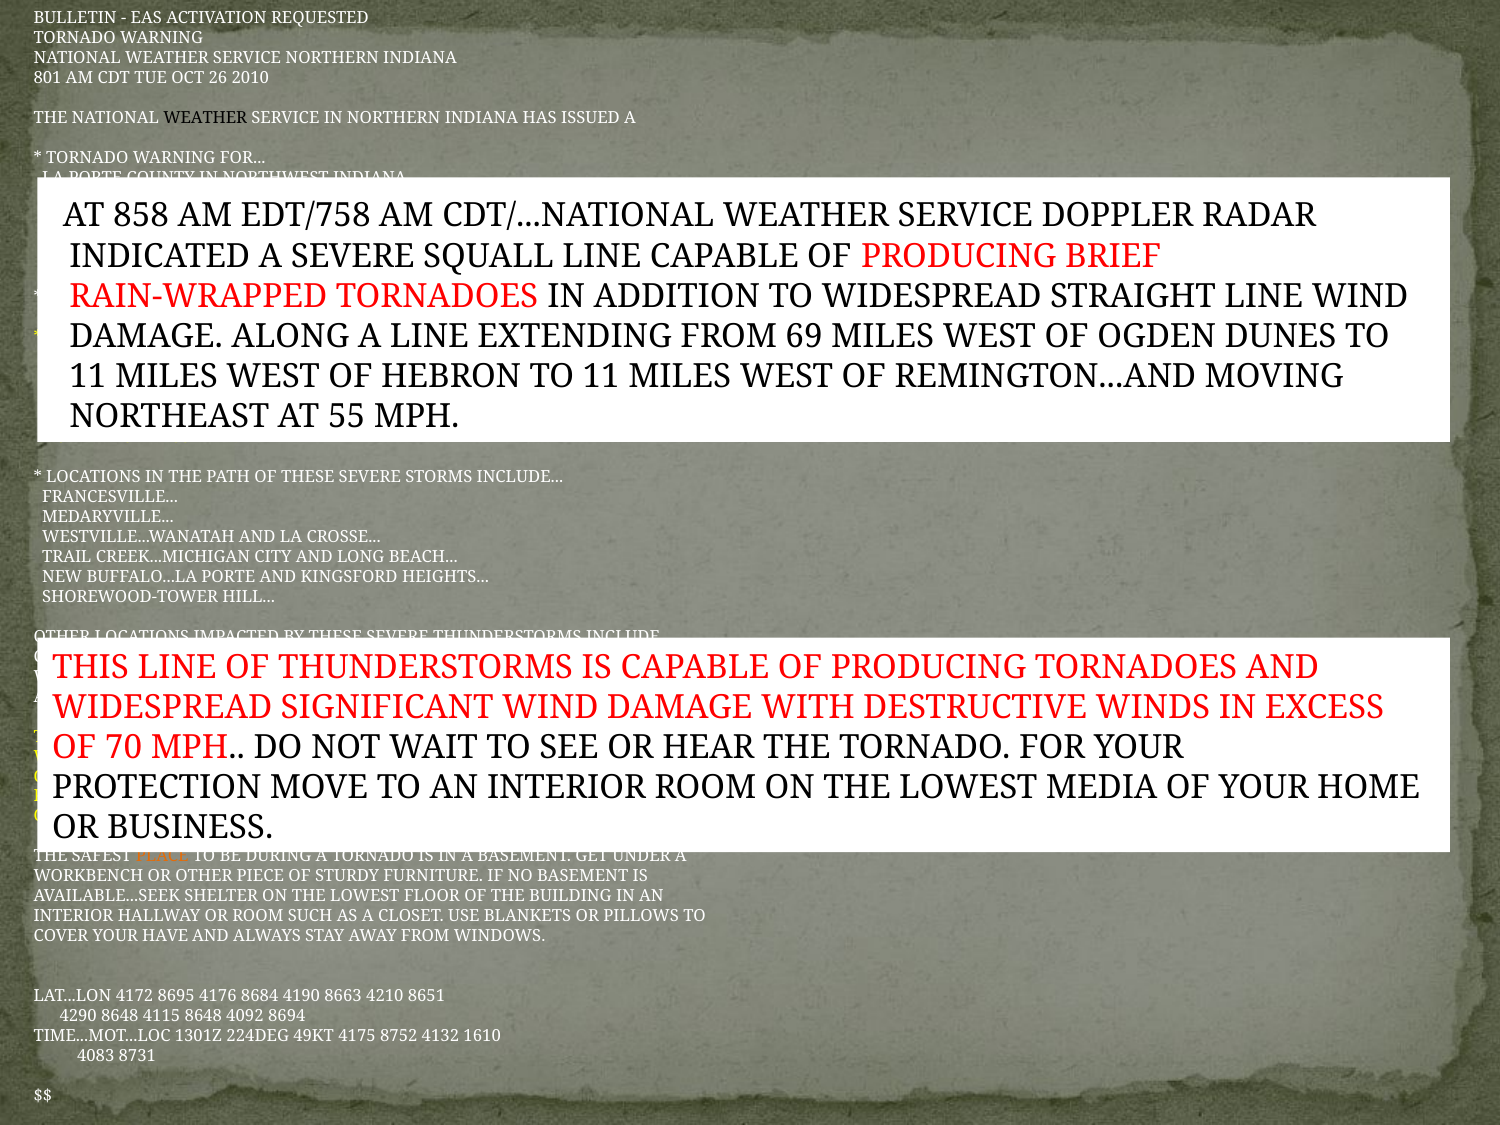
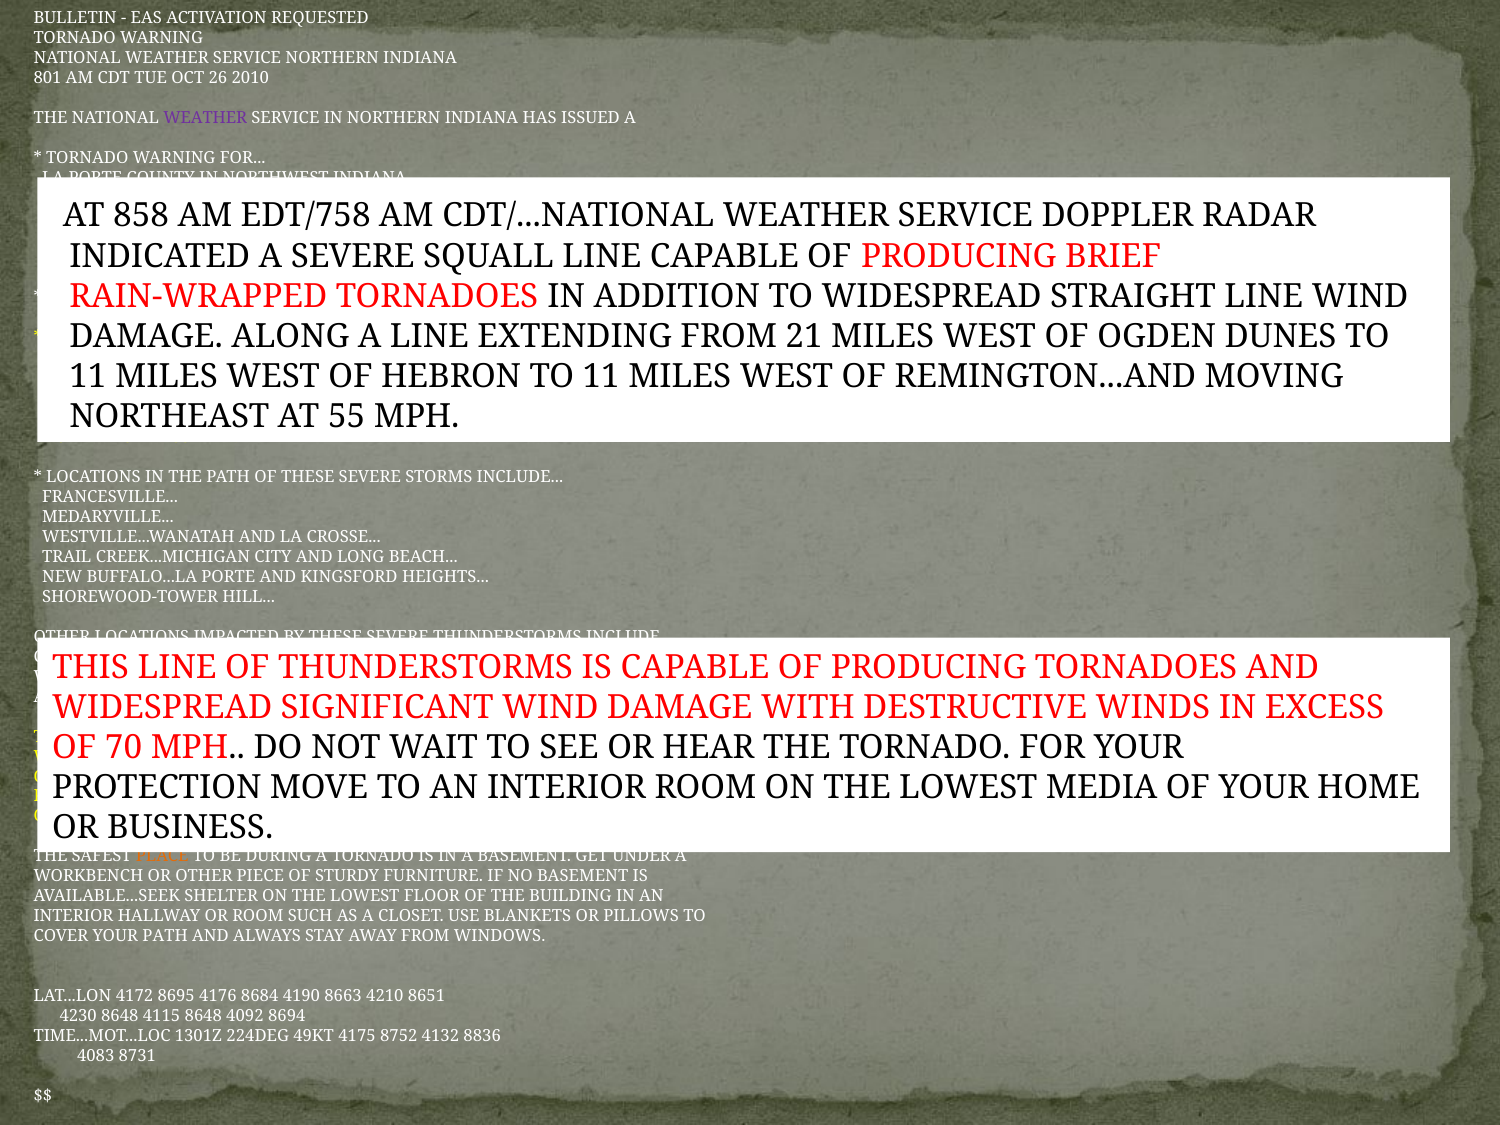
WEATHER at (205, 118) colour: black -> purple
69: 69 -> 21
YOUR HAVE: HAVE -> PATH
4290: 4290 -> 4230
1610: 1610 -> 8836
